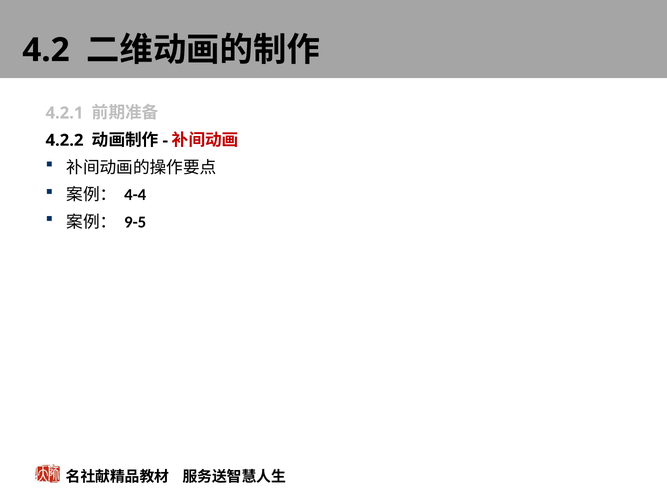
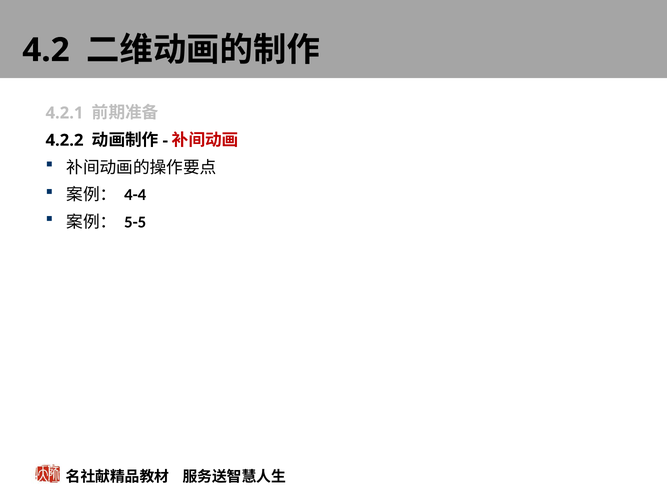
9-5: 9-5 -> 5-5
